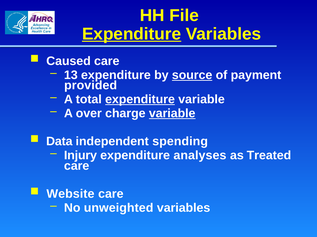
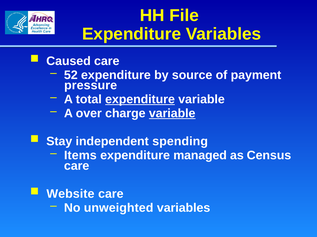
Expenditure at (132, 34) underline: present -> none
13: 13 -> 52
source underline: present -> none
provided: provided -> pressure
Data: Data -> Stay
Injury: Injury -> Items
analyses: analyses -> managed
Treated: Treated -> Census
